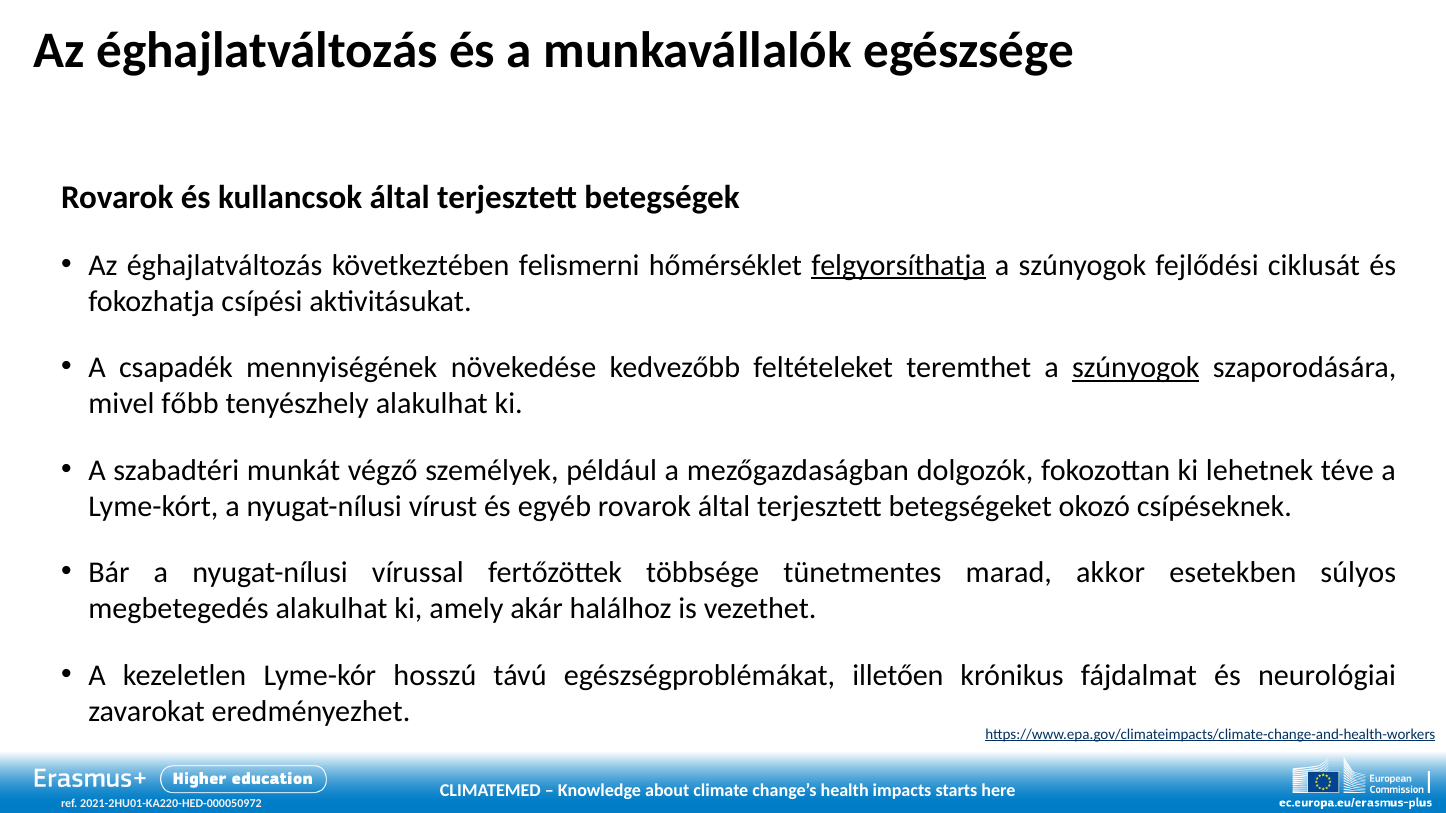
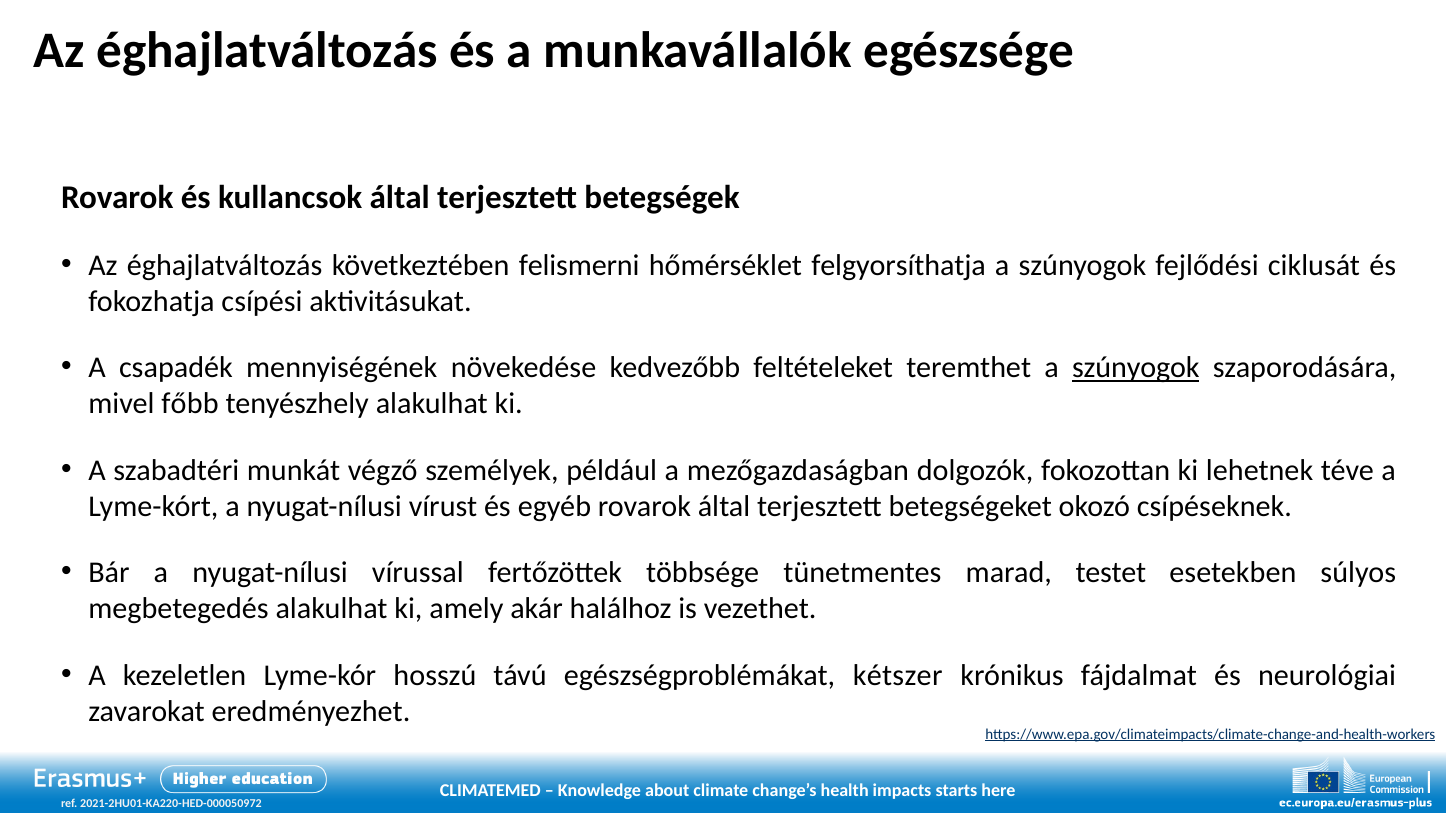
felgyorsíthatja underline: present -> none
akkor: akkor -> testet
illetően: illetően -> kétszer
